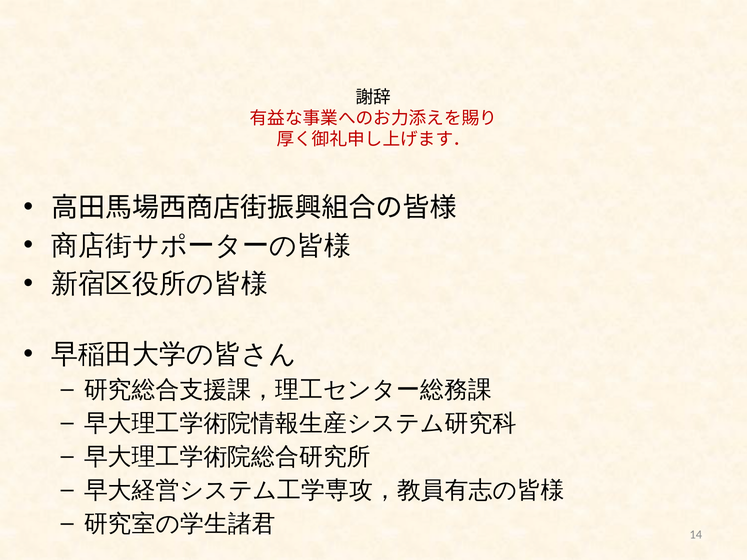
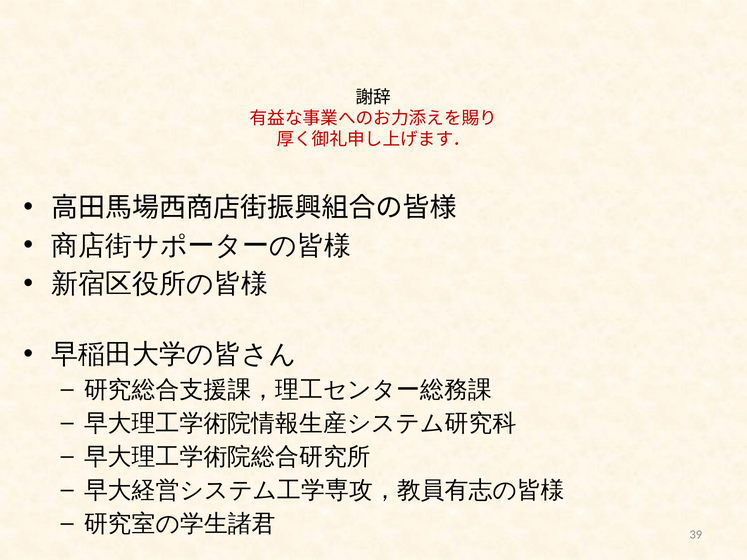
14: 14 -> 39
